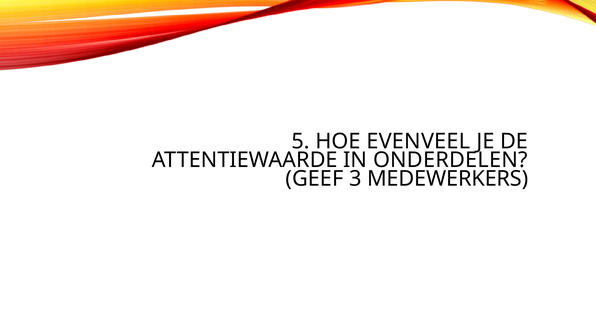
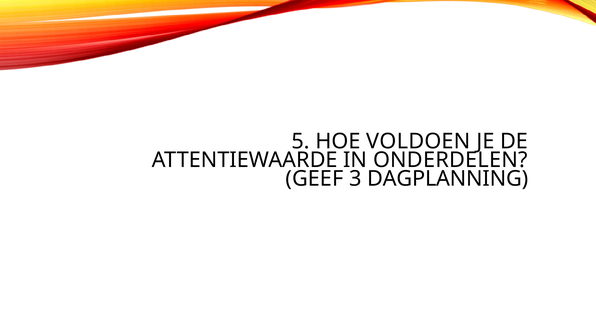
EVENVEEL: EVENVEEL -> VOLDOEN
MEDEWERKERS: MEDEWERKERS -> DAGPLANNING
